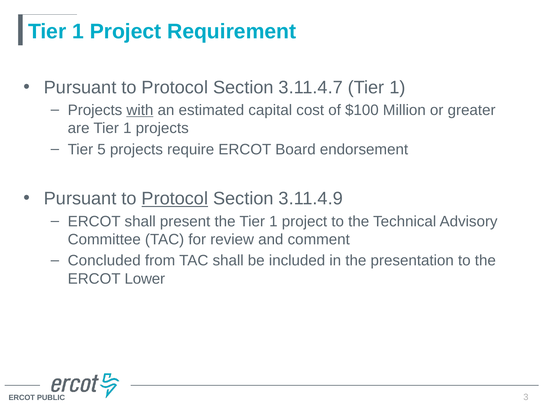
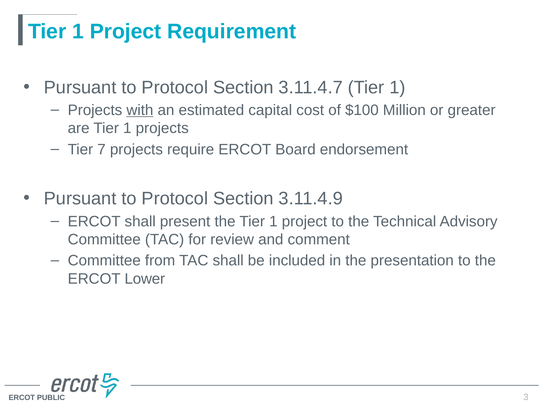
5: 5 -> 7
Protocol at (175, 199) underline: present -> none
Concluded at (104, 261): Concluded -> Committee
